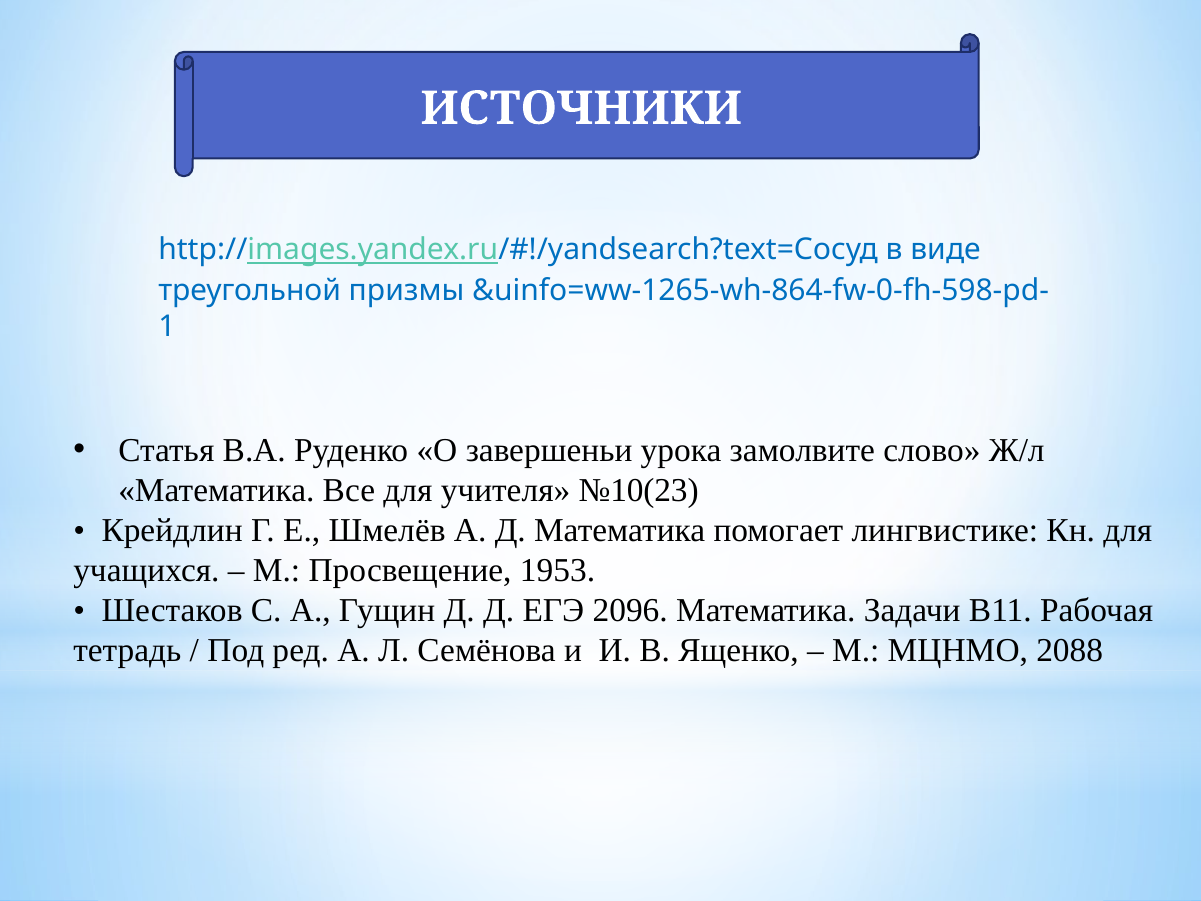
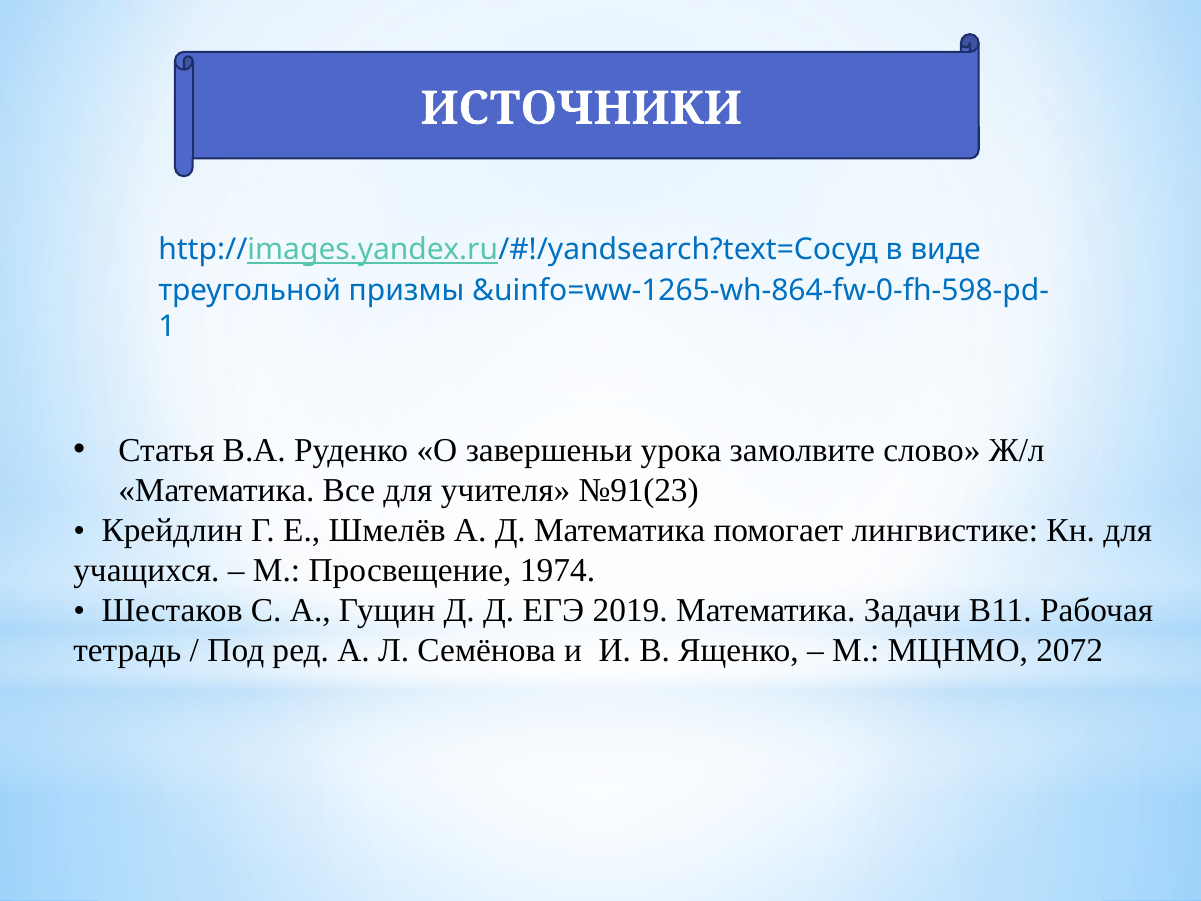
№10(23: №10(23 -> №91(23
1953: 1953 -> 1974
2096: 2096 -> 2019
2088: 2088 -> 2072
